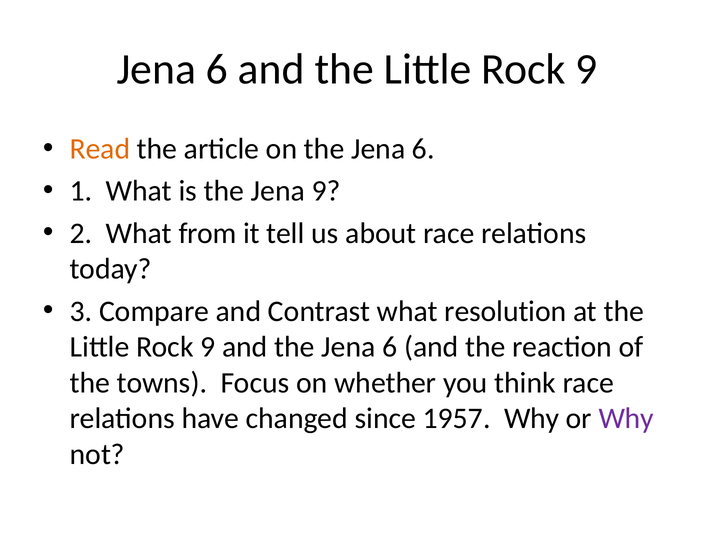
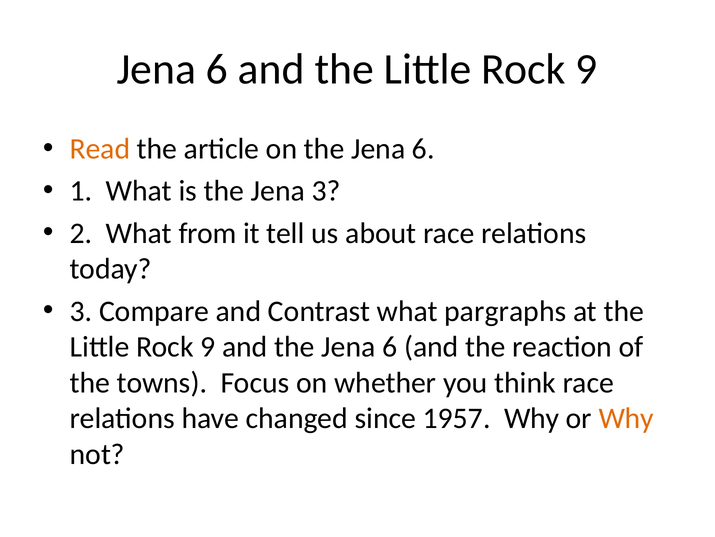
Jena 9: 9 -> 3
resolution: resolution -> pargraphs
Why at (626, 418) colour: purple -> orange
